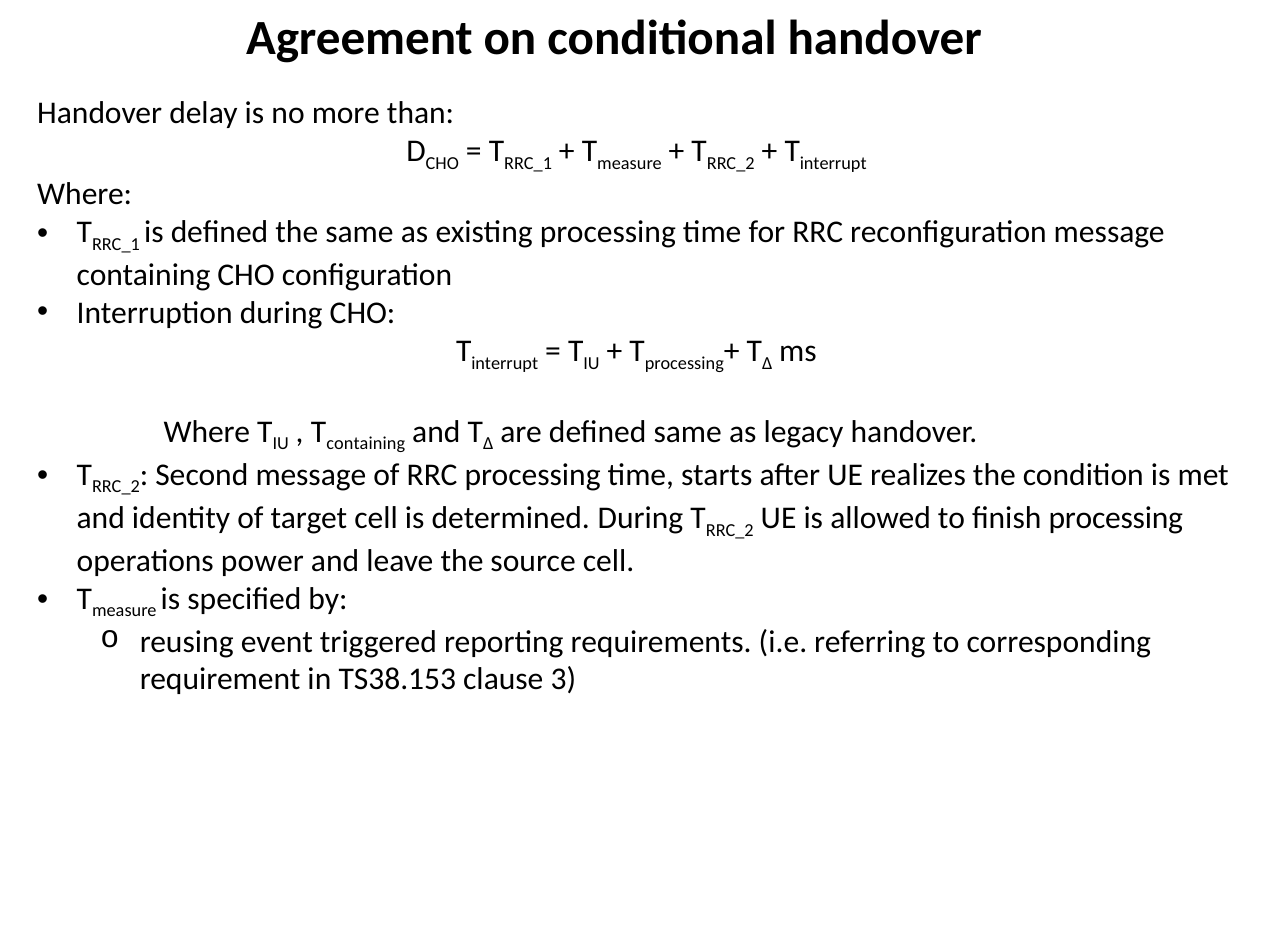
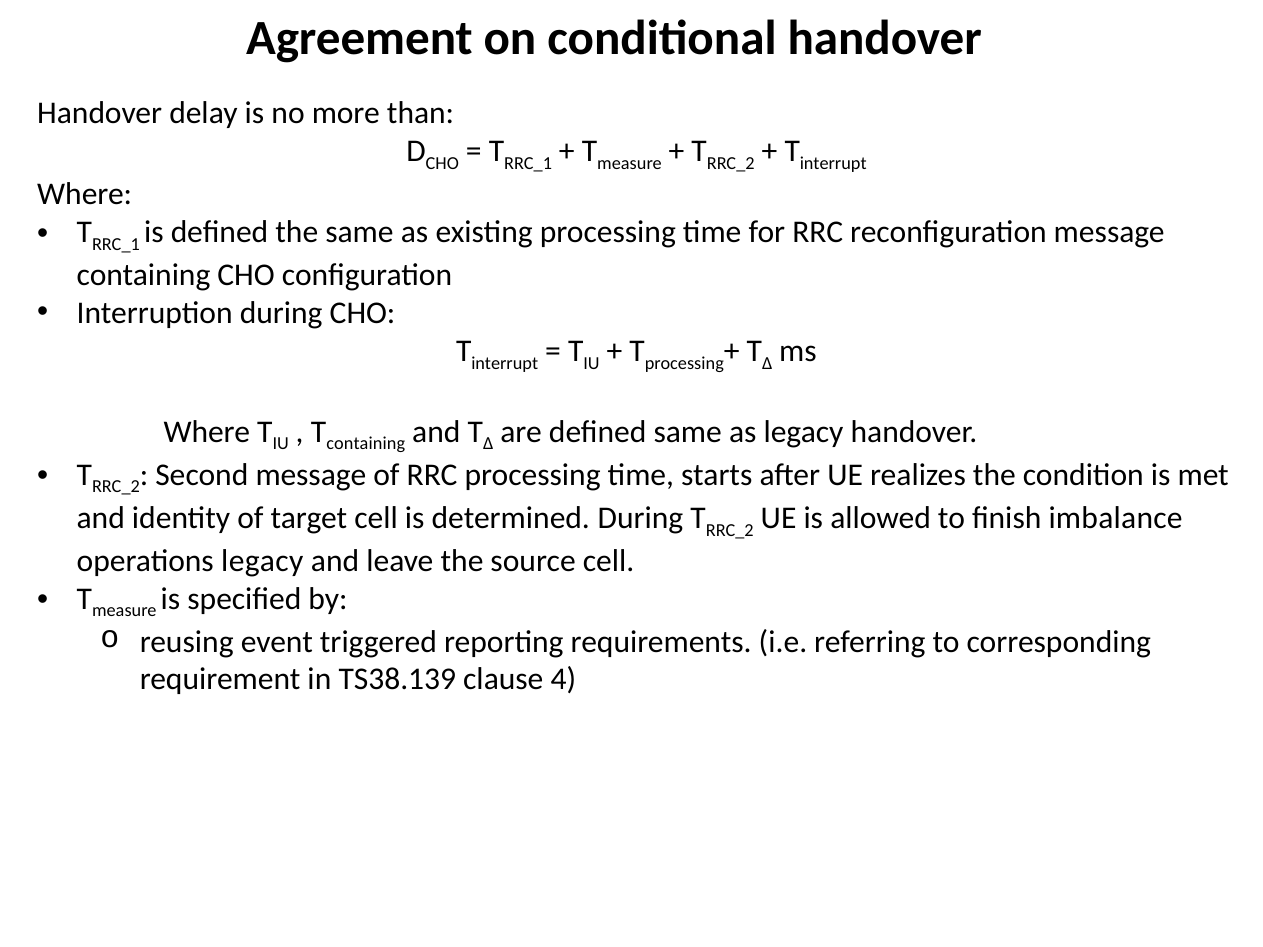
finish processing: processing -> imbalance
operations power: power -> legacy
TS38.153: TS38.153 -> TS38.139
3: 3 -> 4
